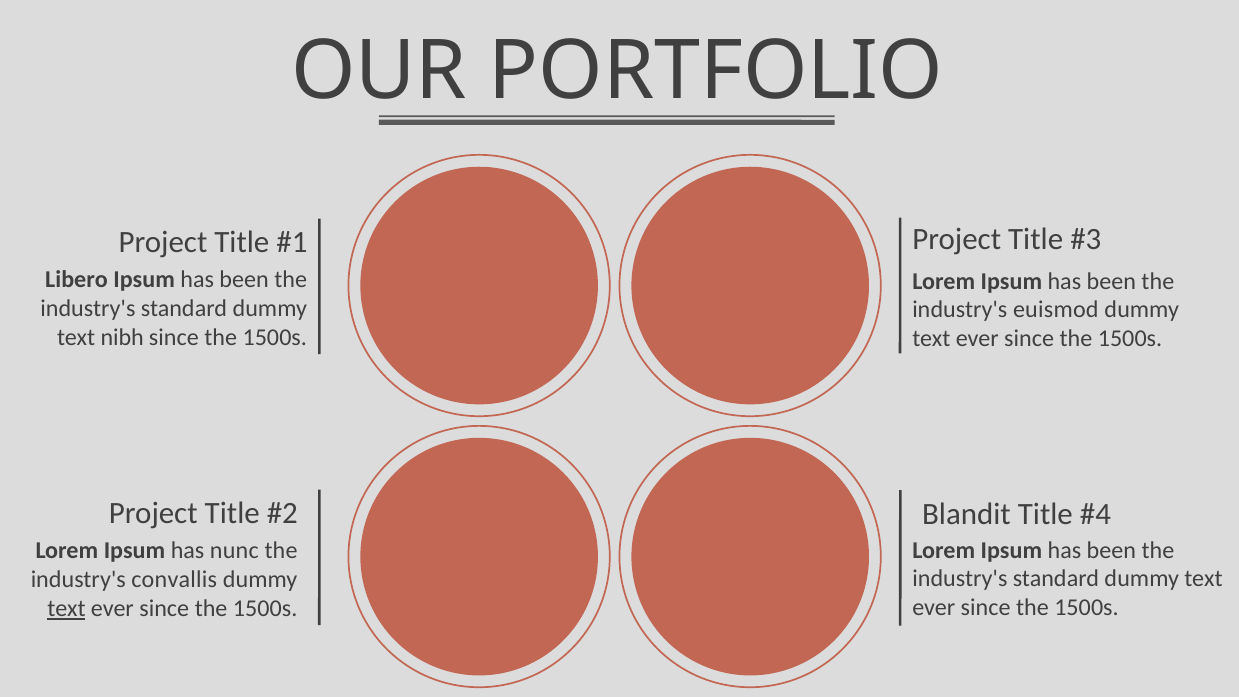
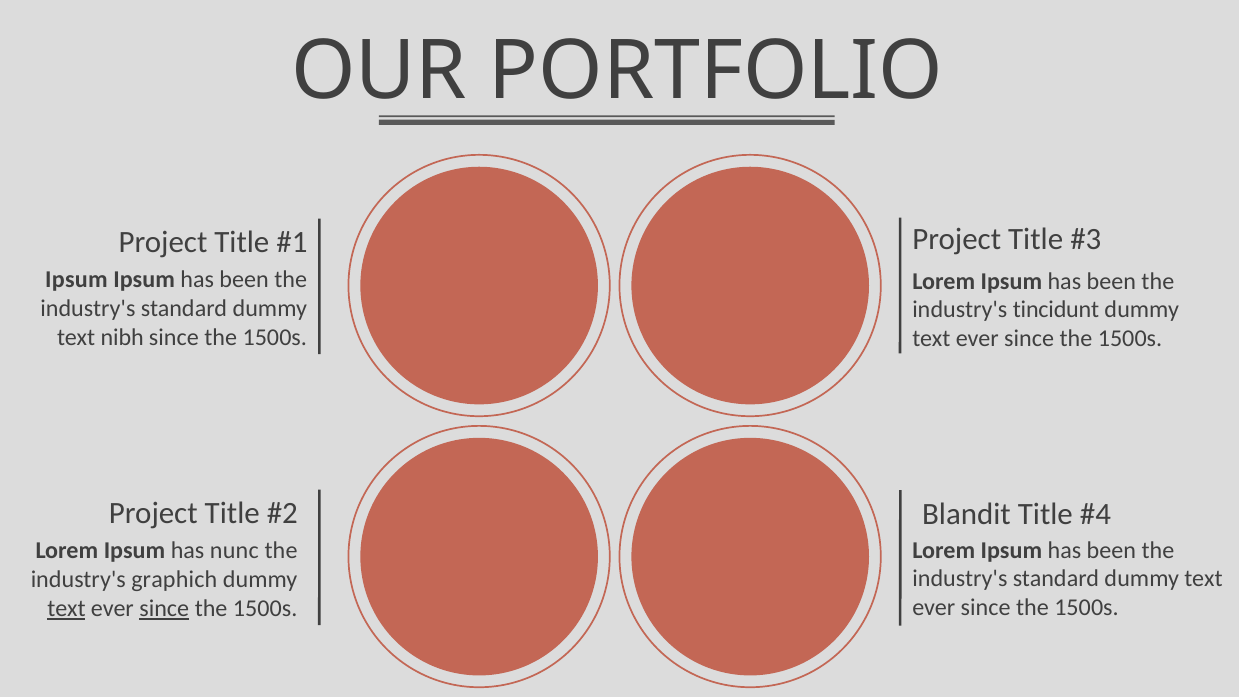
Libero at (77, 280): Libero -> Ipsum
euismod: euismod -> tincidunt
convallis: convallis -> graphich
since at (164, 608) underline: none -> present
